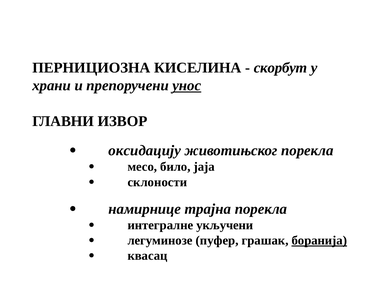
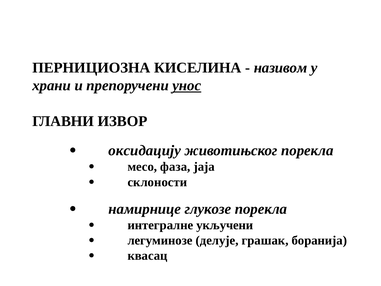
скорбут: скорбут -> називом
било: било -> фаза
трајна: трајна -> глукозе
пуфер: пуфер -> делује
боранија underline: present -> none
